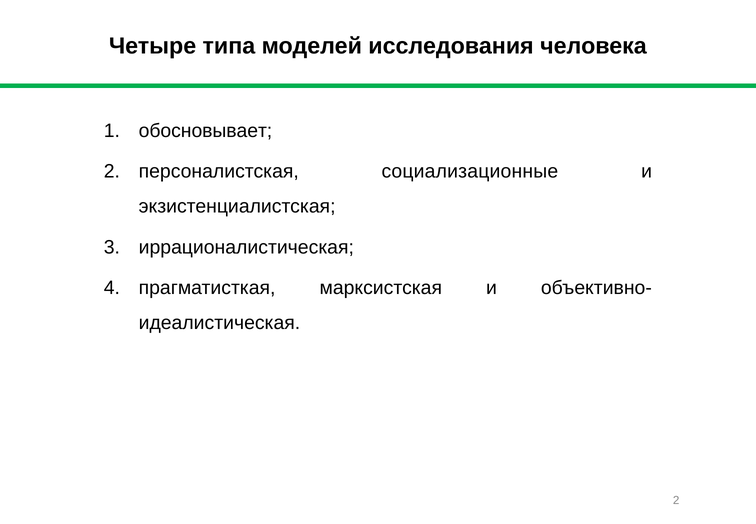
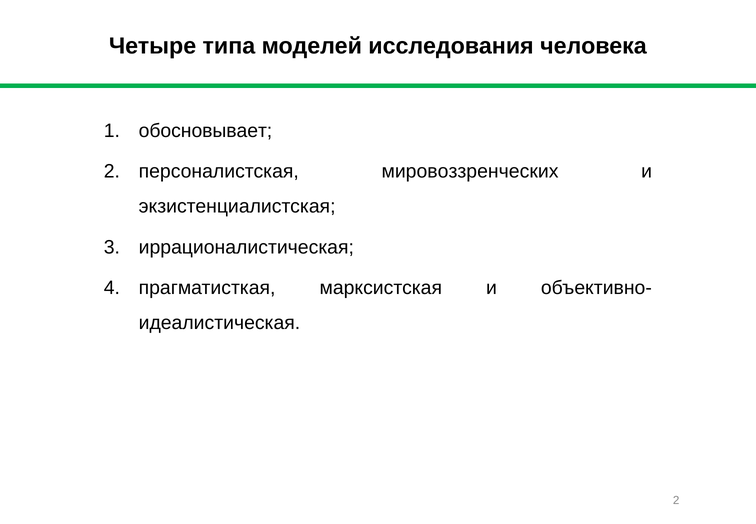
социализационные: социализационные -> мировоззренческих
